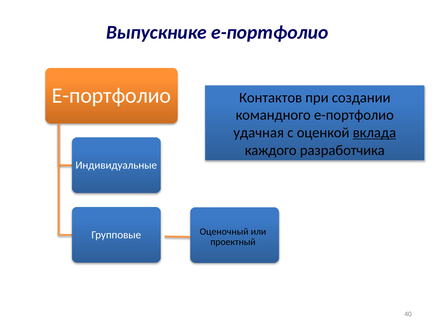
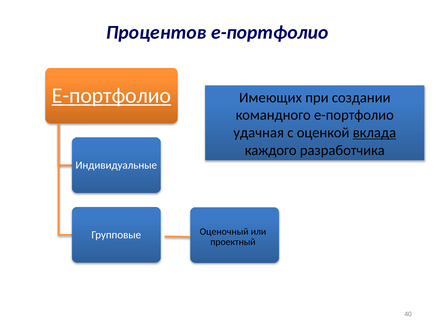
Выпускнике: Выпускнике -> Процентов
Е-портфолио at (111, 95) underline: none -> present
Контактов: Контактов -> Имеющих
